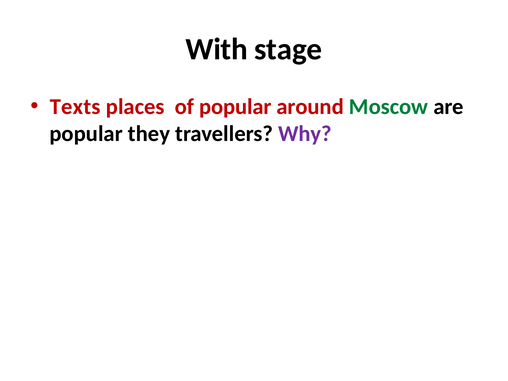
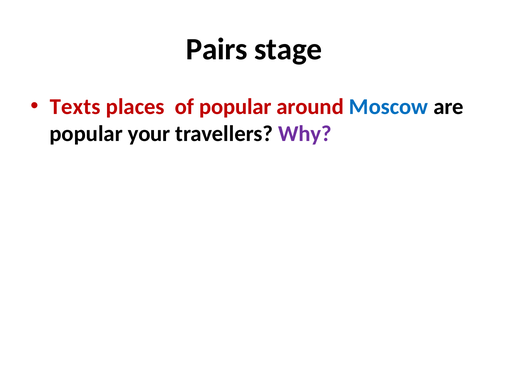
With: With -> Pairs
Moscow colour: green -> blue
they: they -> your
